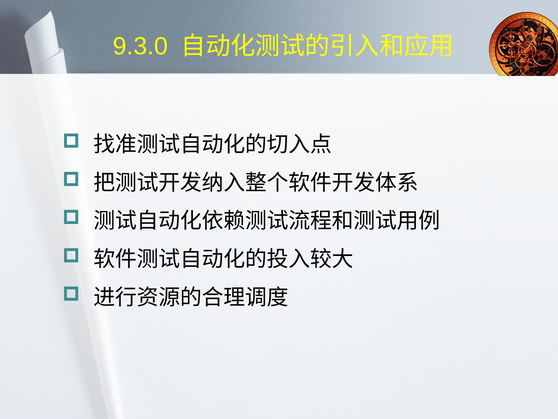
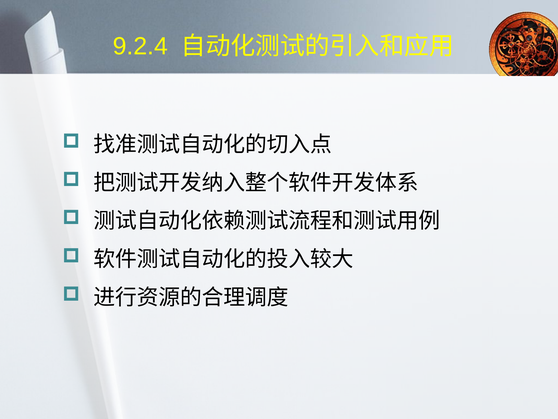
9.3.0: 9.3.0 -> 9.2.4
